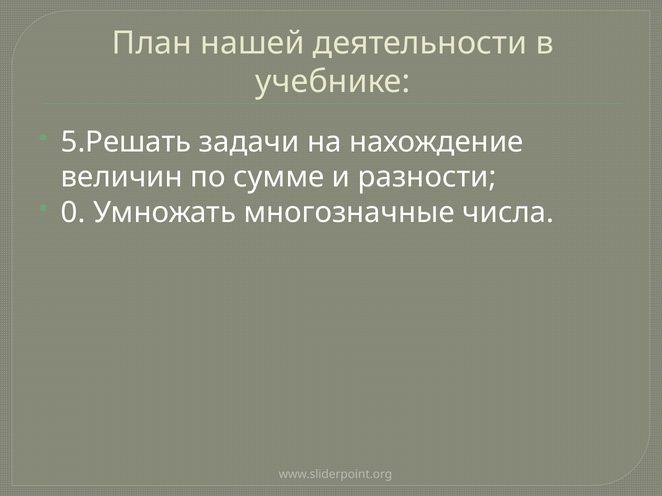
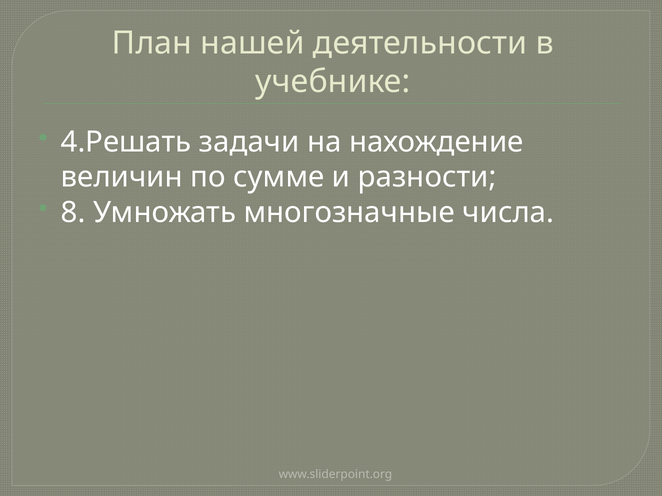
5.Решать: 5.Решать -> 4.Решать
0: 0 -> 8
